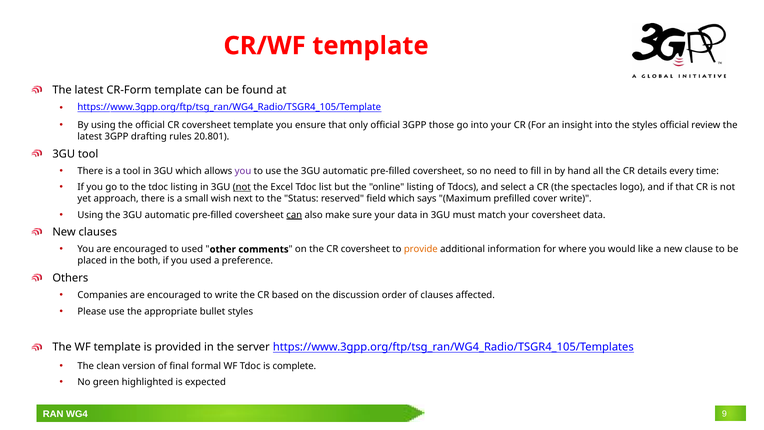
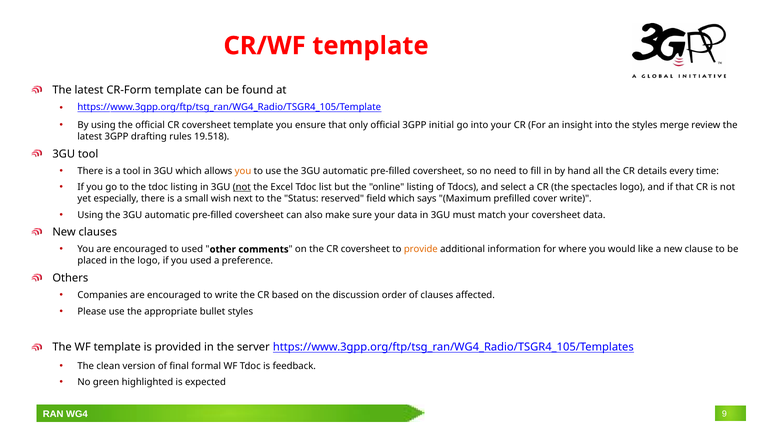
those: those -> initial
styles official: official -> merge
20.801: 20.801 -> 19.518
you at (243, 171) colour: purple -> orange
approach: approach -> especially
can at (294, 215) underline: present -> none
the both: both -> logo
complete: complete -> feedback
